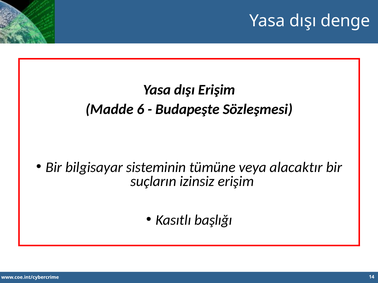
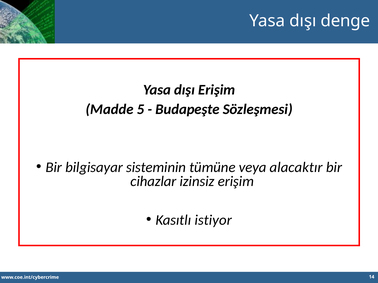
6: 6 -> 5
suçların: suçların -> cihazlar
başlığı: başlığı -> istiyor
